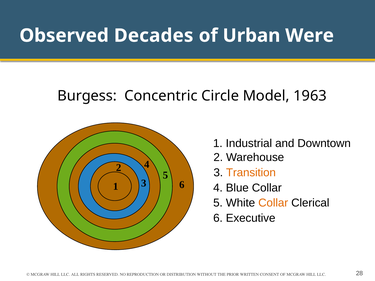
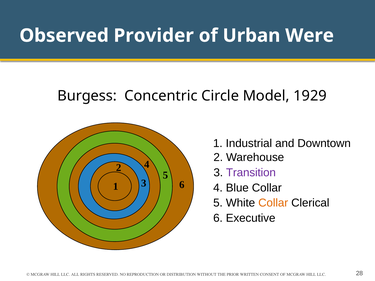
Decades: Decades -> Provider
1963: 1963 -> 1929
Transition colour: orange -> purple
